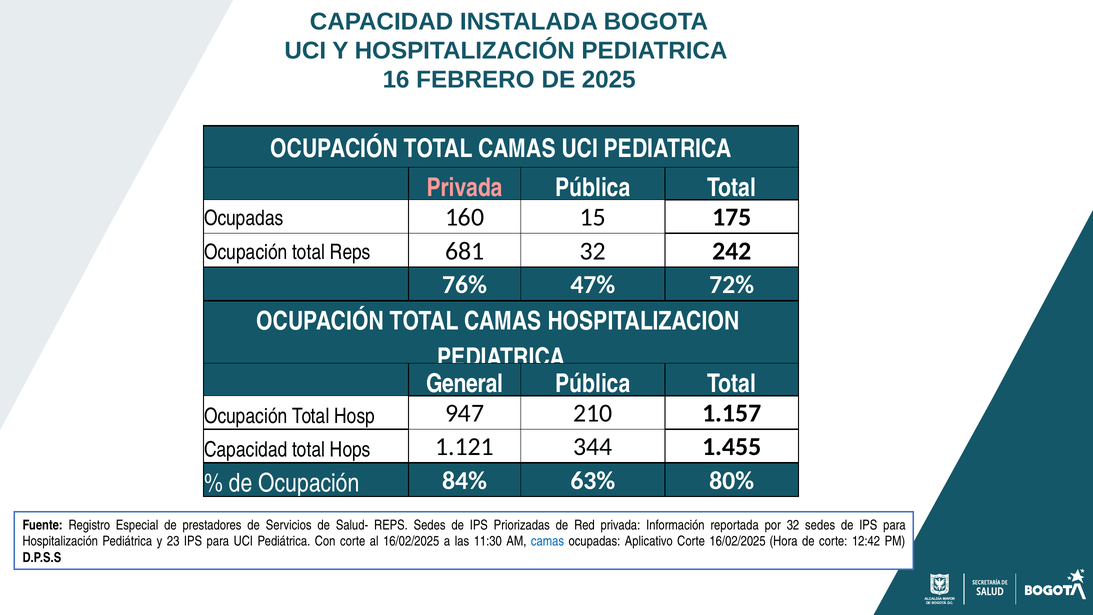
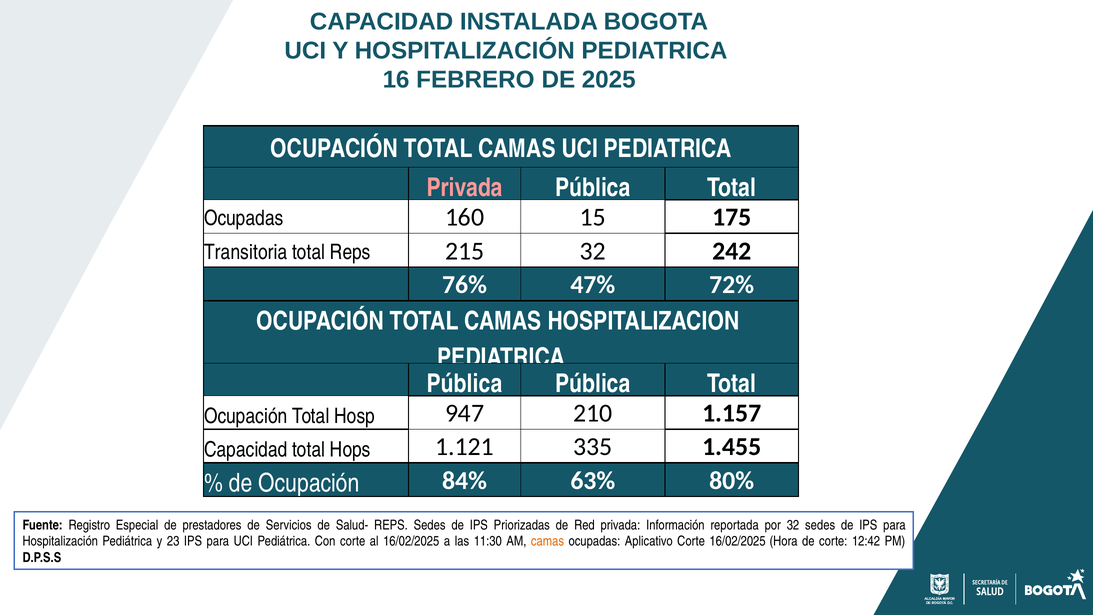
Ocupación at (246, 252): Ocupación -> Transitoria
681: 681 -> 215
General at (465, 384): General -> Pública
344: 344 -> 335
camas at (548, 541) colour: blue -> orange
